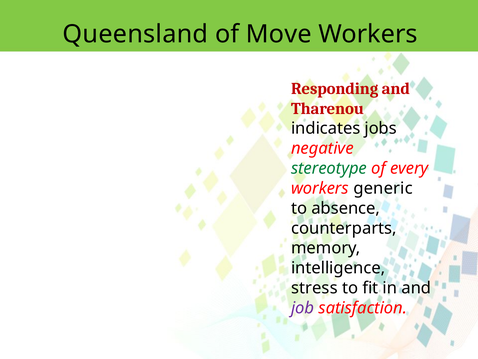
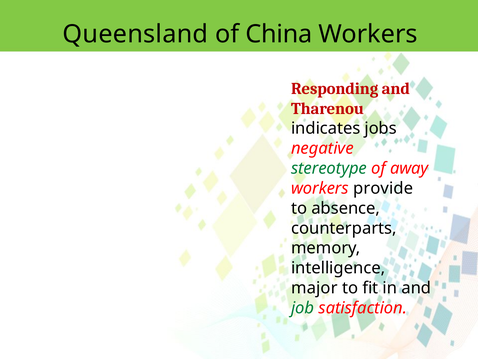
Move: Move -> China
every: every -> away
generic: generic -> provide
stress: stress -> major
job colour: purple -> green
